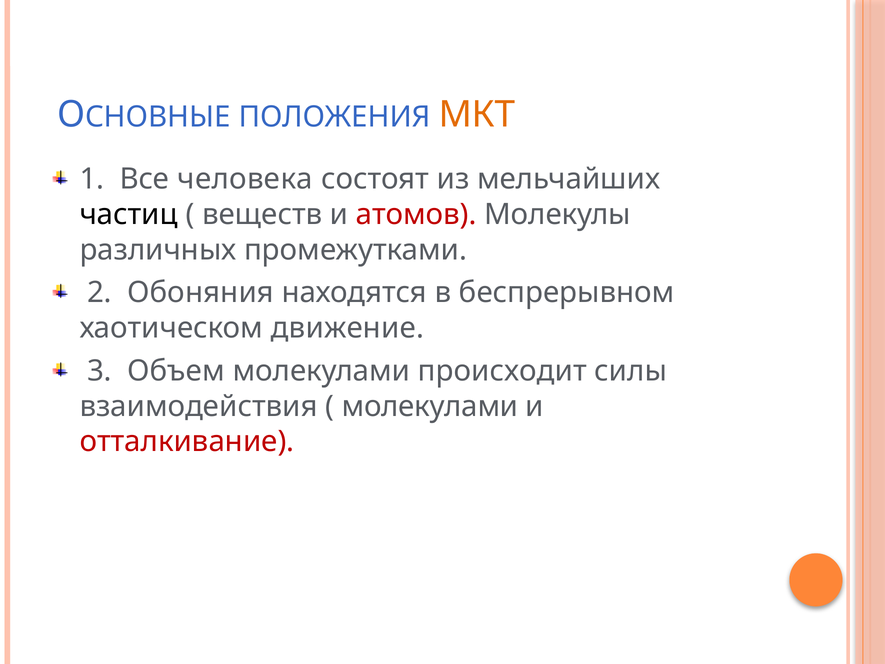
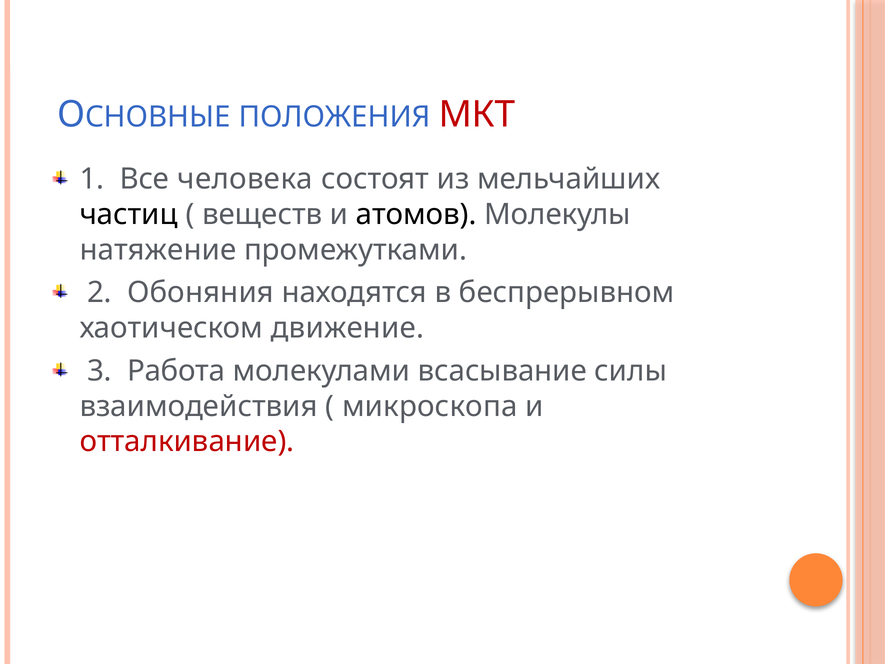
МКТ colour: orange -> red
атомов colour: red -> black
различных: различных -> натяжение
Объем: Объем -> Работа
происходит: происходит -> всасывание
молекулами at (430, 406): молекулами -> микроскопа
